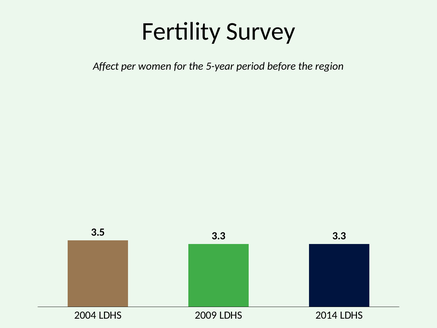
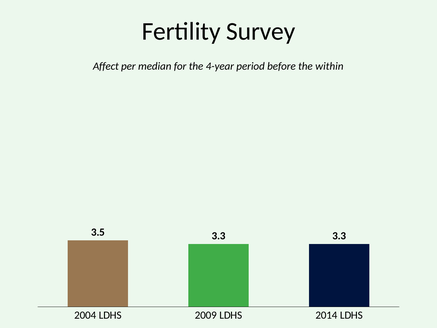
women: women -> median
5-year: 5-year -> 4-year
region: region -> within
